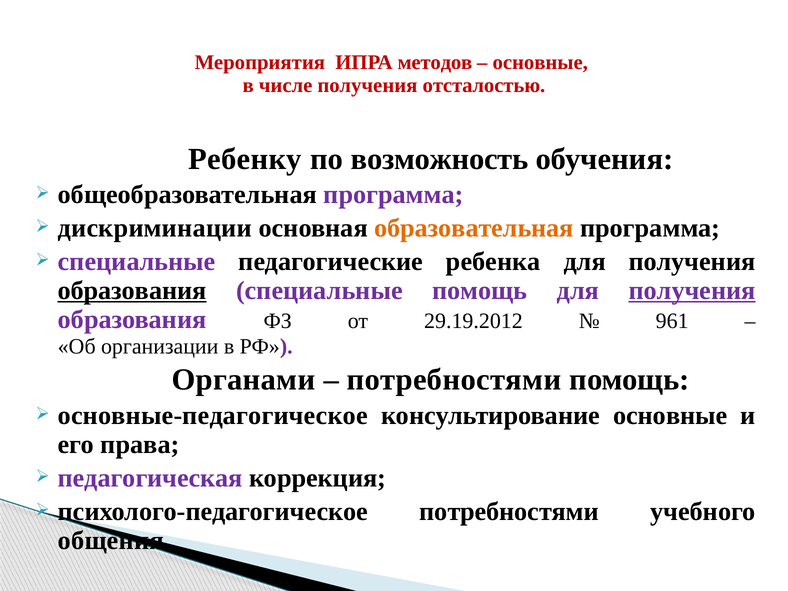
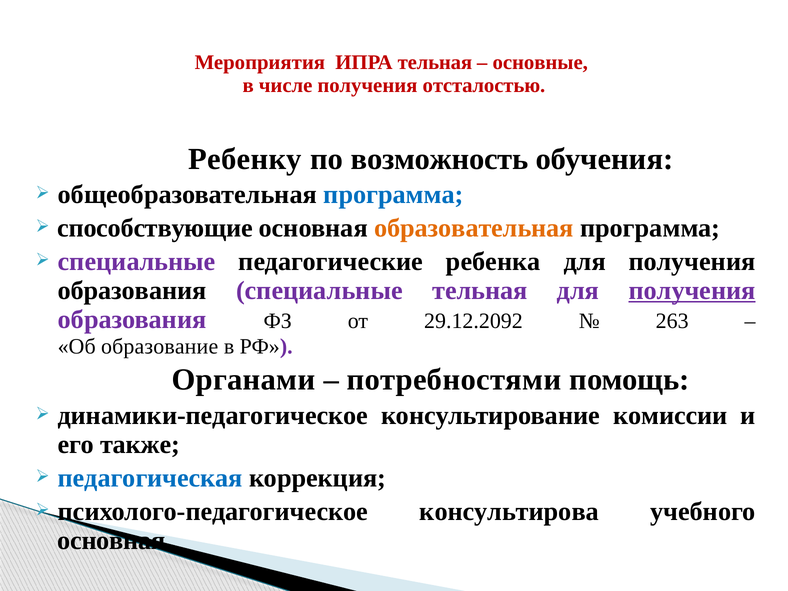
ИПРА методов: методов -> тельная
программа at (393, 195) colour: purple -> blue
дискриминации: дискриминации -> способствующие
образования at (132, 291) underline: present -> none
специальные помощь: помощь -> тельная
29.19.2012: 29.19.2012 -> 29.12.2092
961: 961 -> 263
организации: организации -> образование
основные-педагогическое: основные-педагогическое -> динамики-педагогическое
консультирование основные: основные -> комиссии
права: права -> также
педагогическая colour: purple -> blue
психолого-педагогическое потребностями: потребностями -> консультирова
общения at (114, 541): общения -> основная
